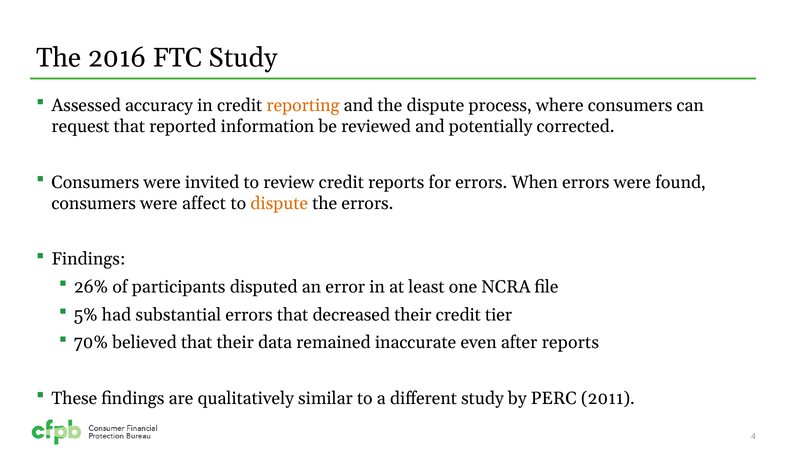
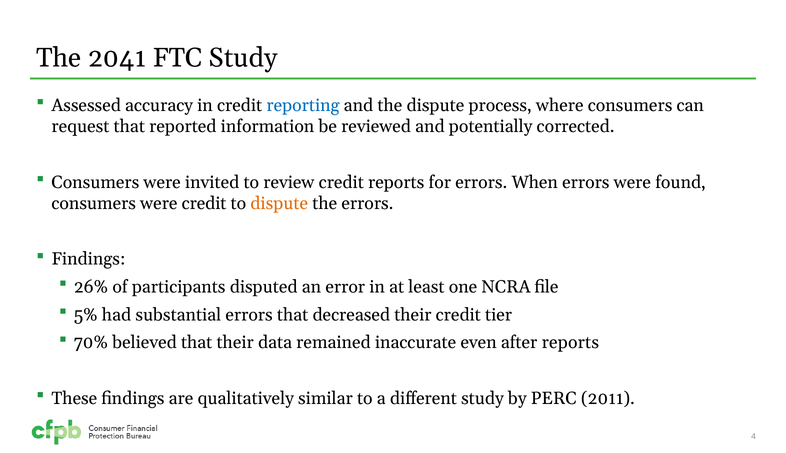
2016: 2016 -> 2041
reporting colour: orange -> blue
were affect: affect -> credit
